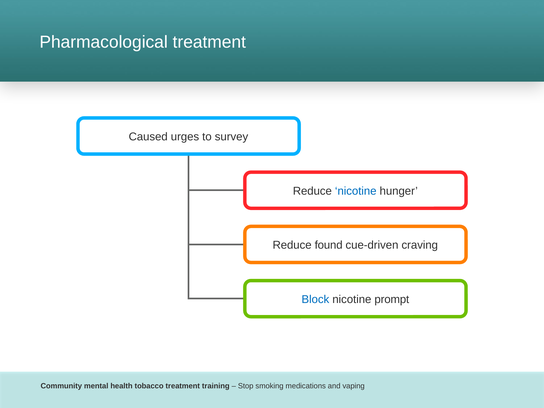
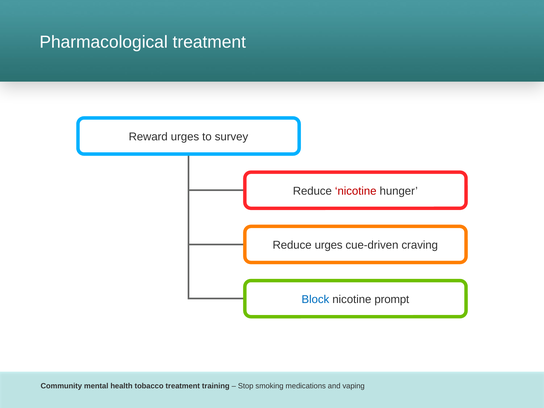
Caused: Caused -> Reward
nicotine at (356, 191) colour: blue -> red
Reduce found: found -> urges
